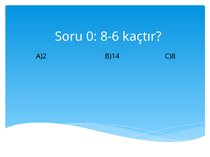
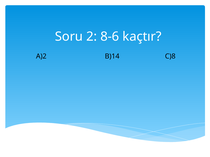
0: 0 -> 2
